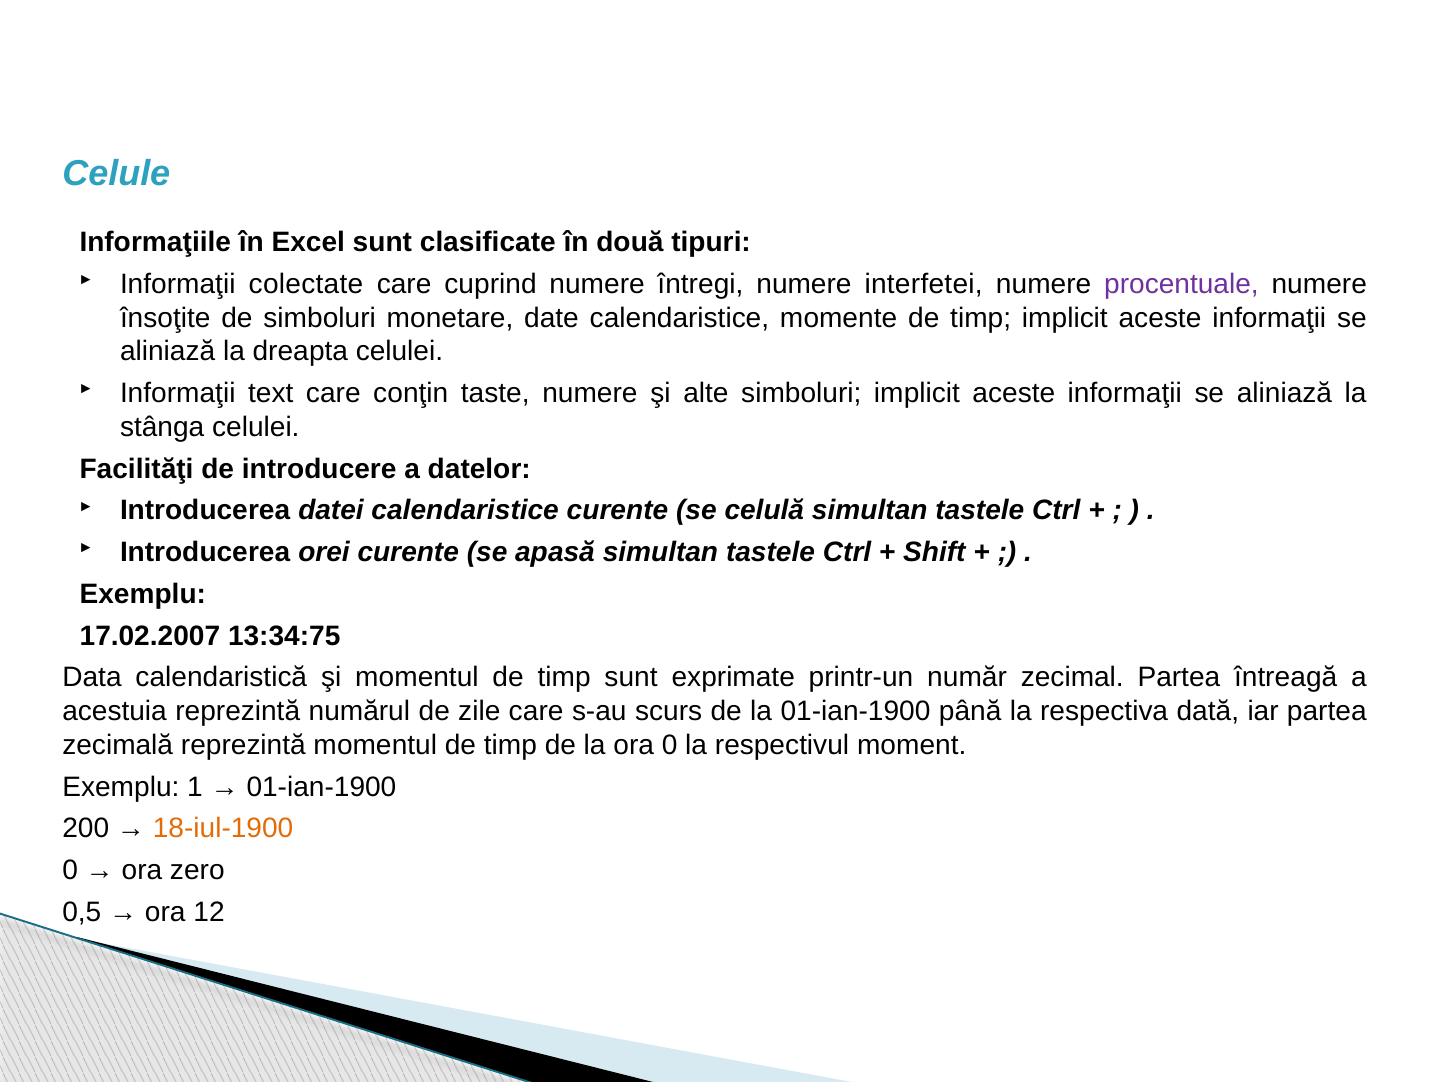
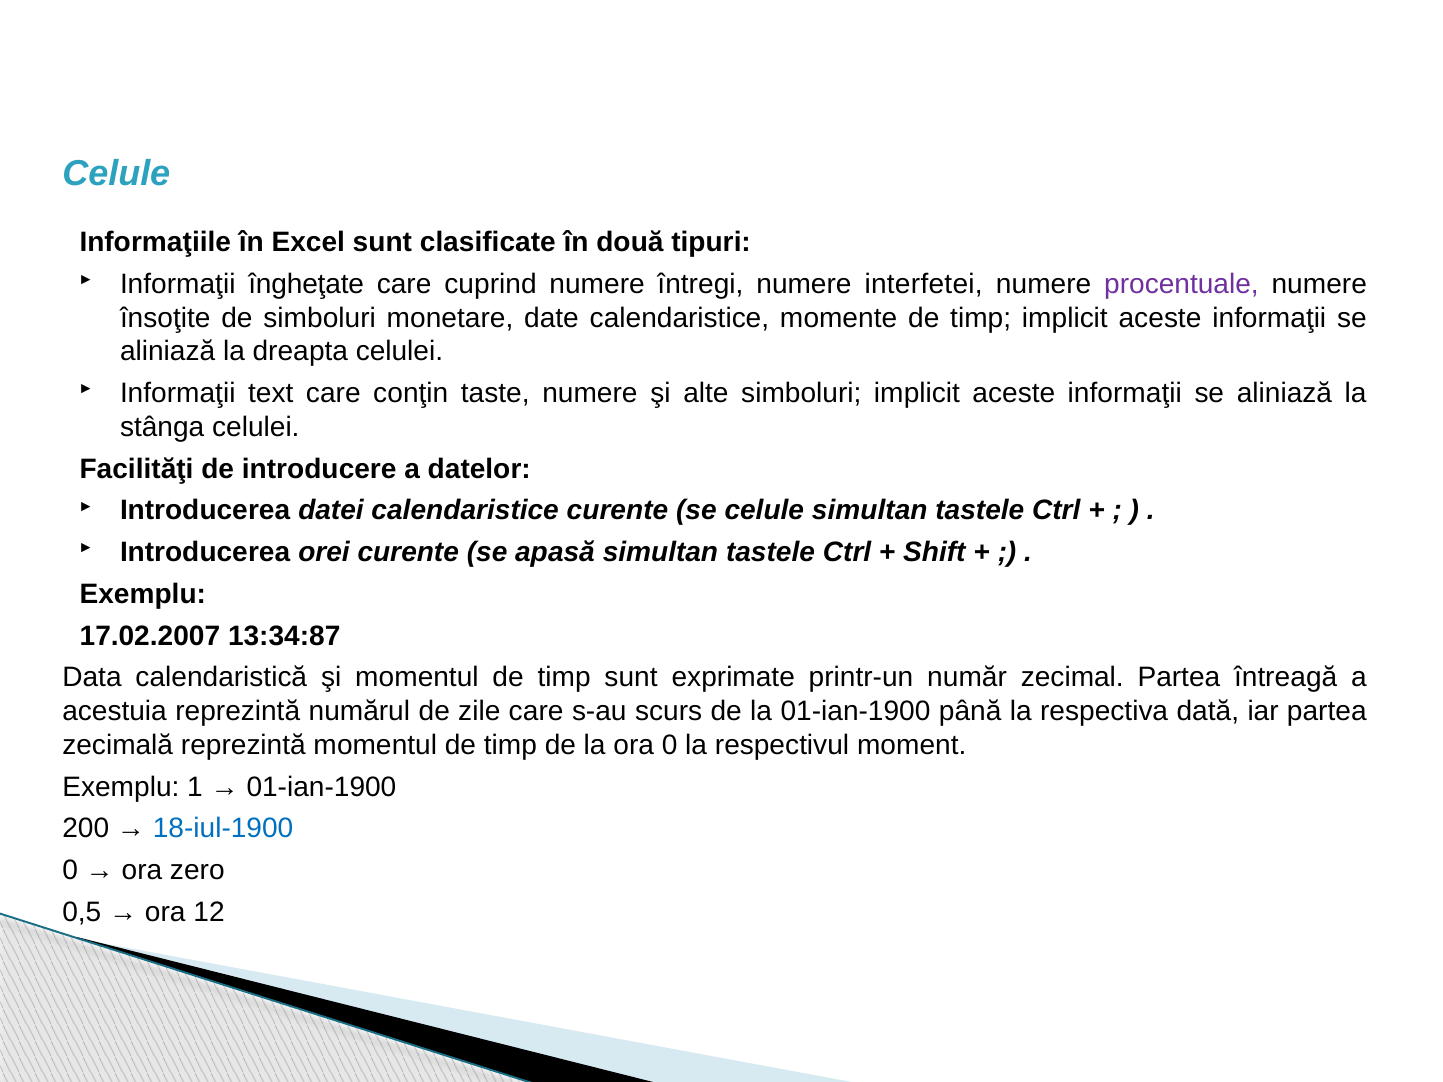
colectate: colectate -> îngheţate
se celulă: celulă -> celule
13:34:75: 13:34:75 -> 13:34:87
18-iul-1900 colour: orange -> blue
